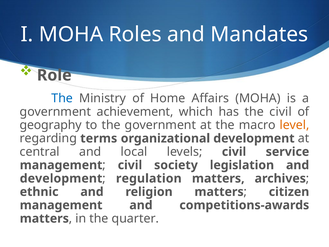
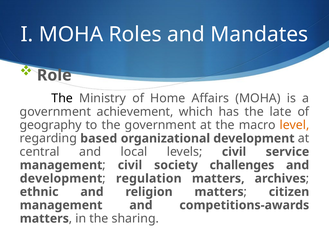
The at (62, 98) colour: blue -> black
the civil: civil -> late
terms: terms -> based
legislation: legislation -> challenges
quarter: quarter -> sharing
